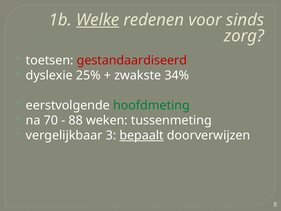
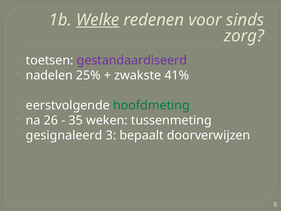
gestandaardiseerd colour: red -> purple
dyslexie: dyslexie -> nadelen
34%: 34% -> 41%
70: 70 -> 26
88: 88 -> 35
vergelijkbaar: vergelijkbaar -> gesignaleerd
bepaalt underline: present -> none
